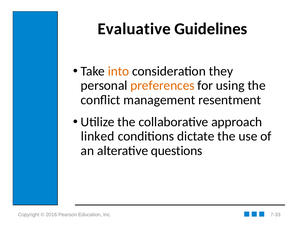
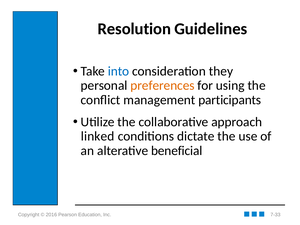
Evaluative: Evaluative -> Resolution
into colour: orange -> blue
resentment: resentment -> participants
questions: questions -> beneficial
